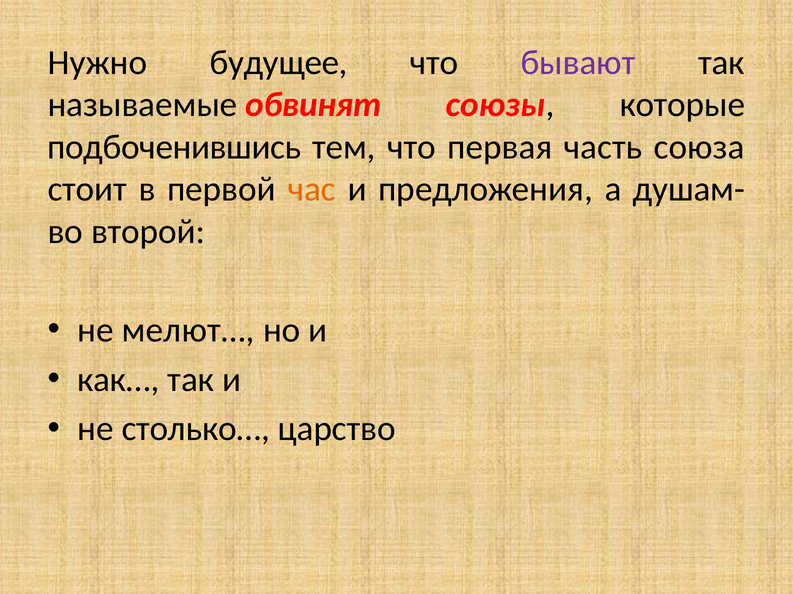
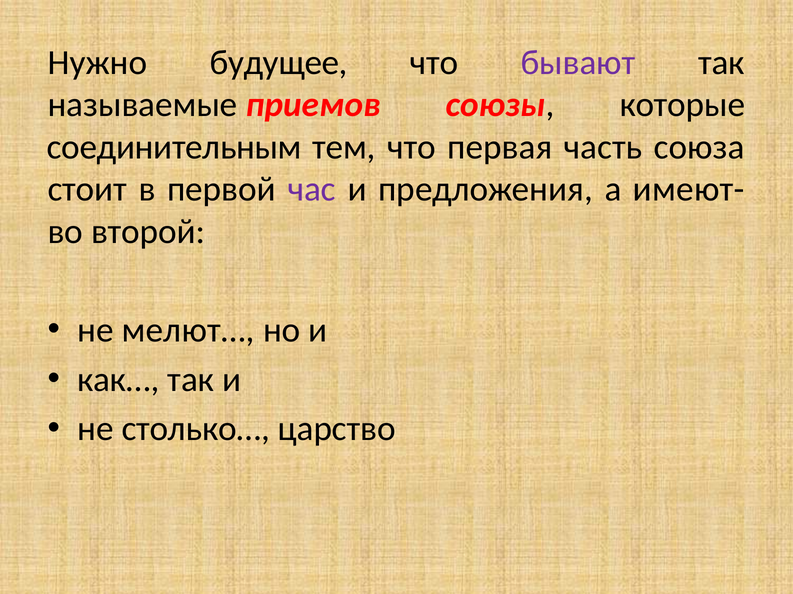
обвинят: обвинят -> приемов
подбоченившись: подбоченившись -> соединительным
час colour: orange -> purple
душам-: душам- -> имеют-
